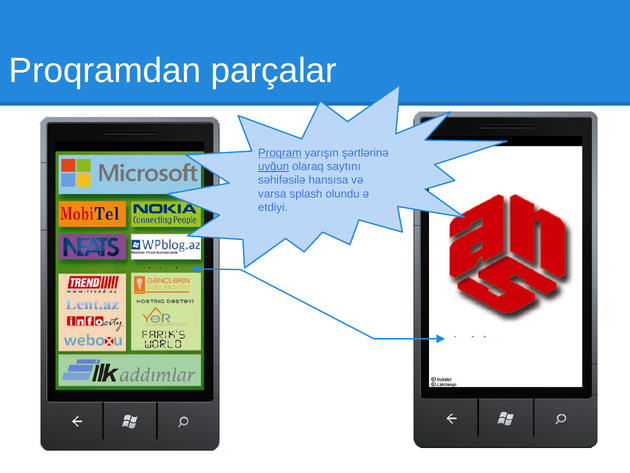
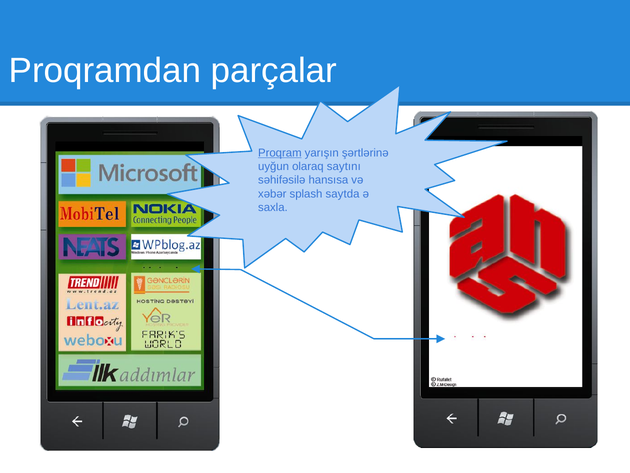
uyğun underline: present -> none
varsa: varsa -> xəbər
olundu: olundu -> saytda
etdiyi: etdiyi -> saxla
